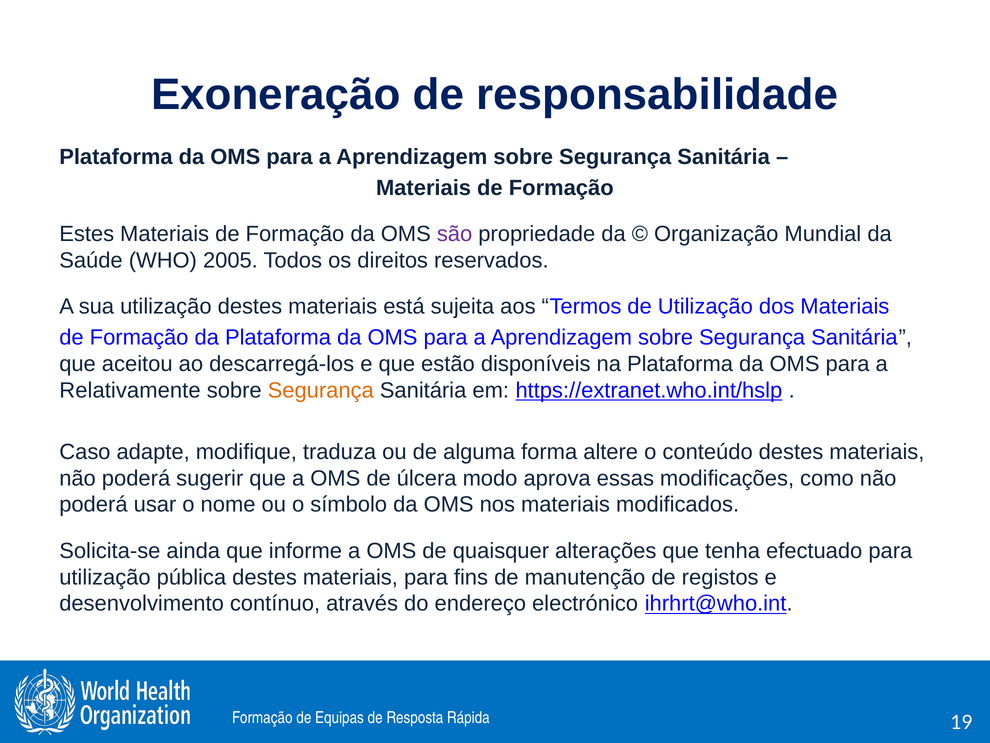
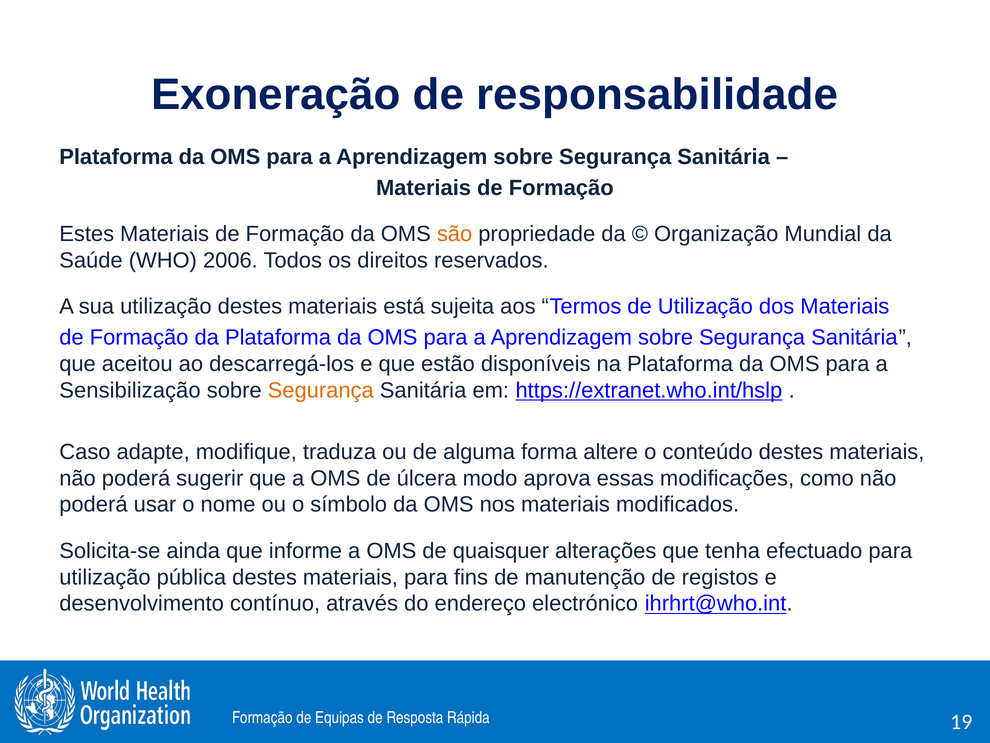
são colour: purple -> orange
2005: 2005 -> 2006
Relativamente: Relativamente -> Sensibilização
